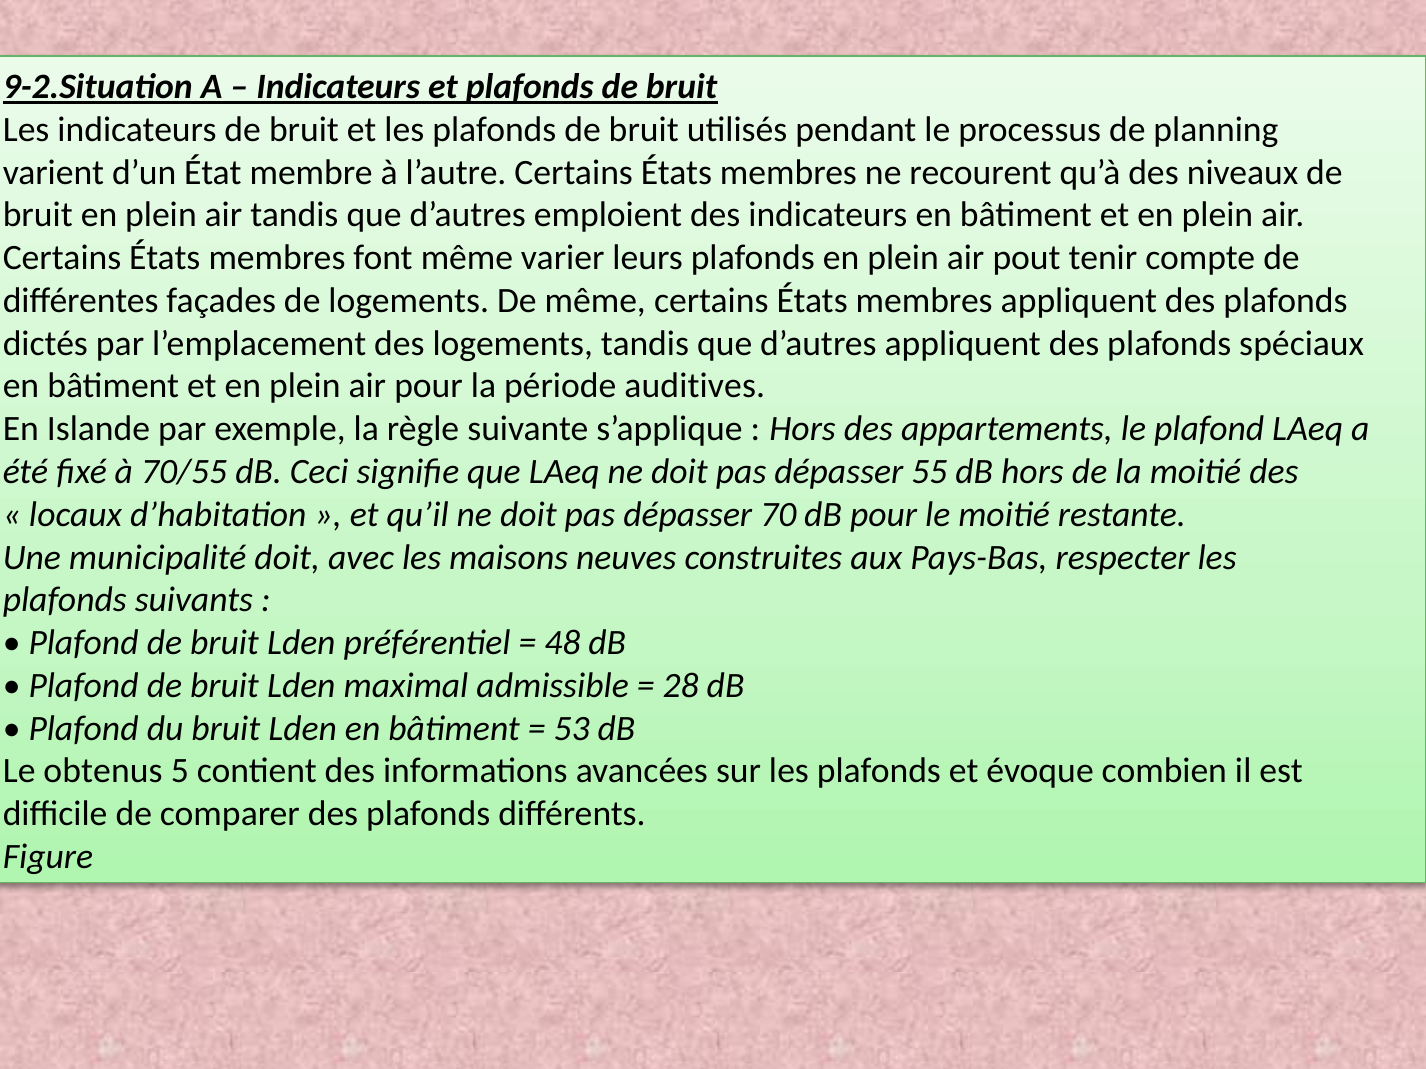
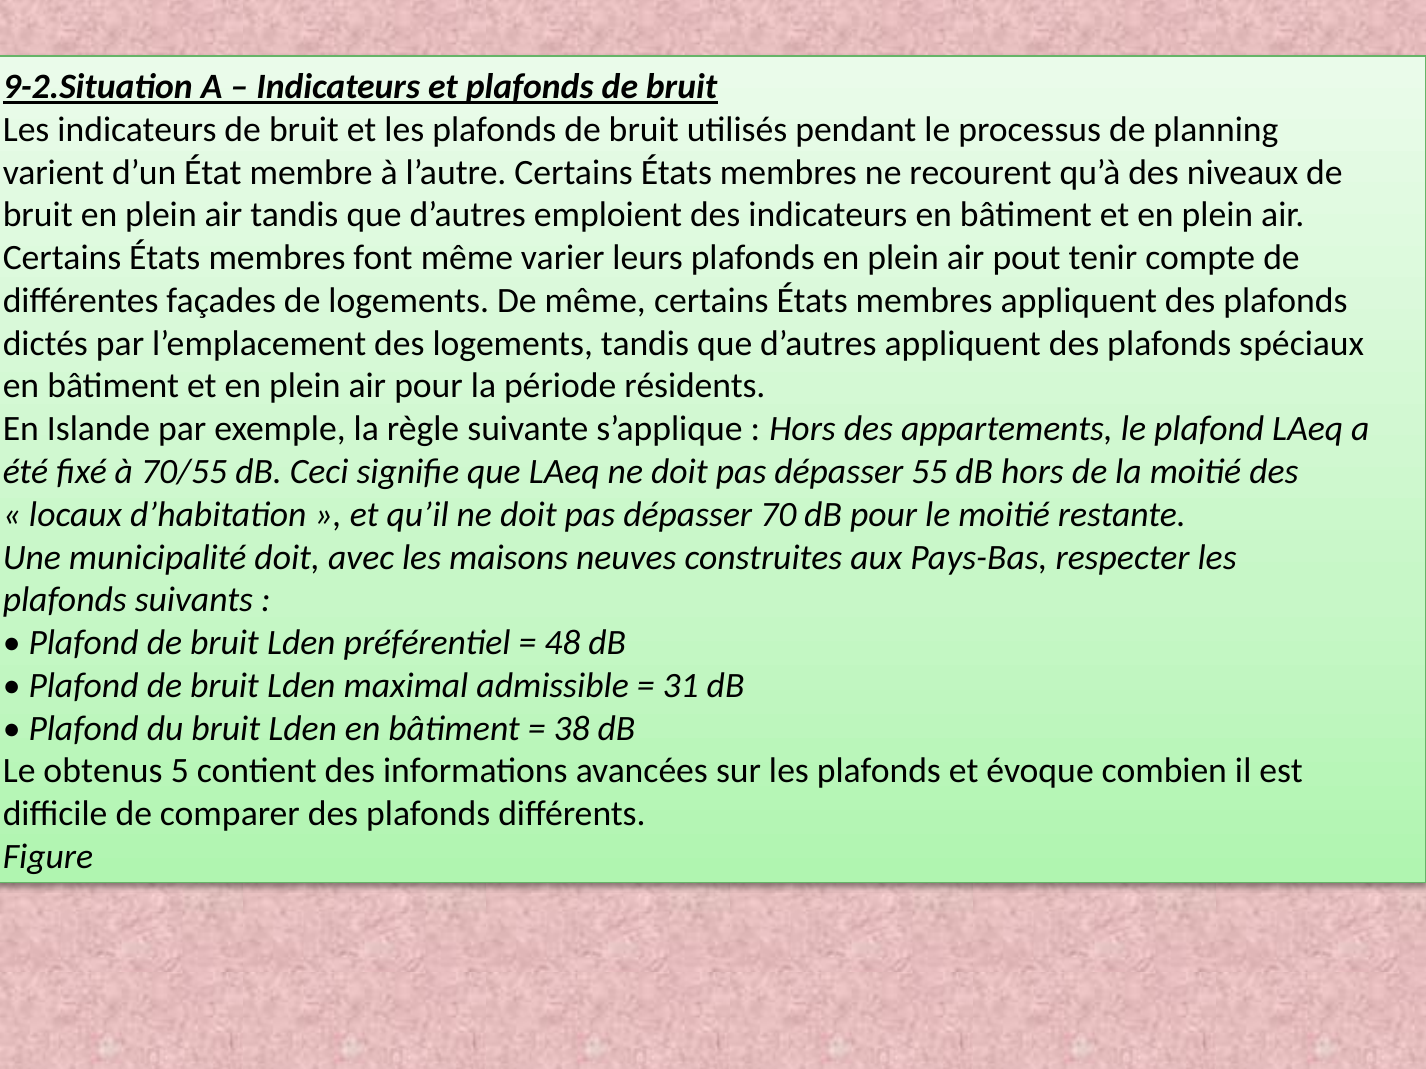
auditives: auditives -> résidents
28: 28 -> 31
53: 53 -> 38
